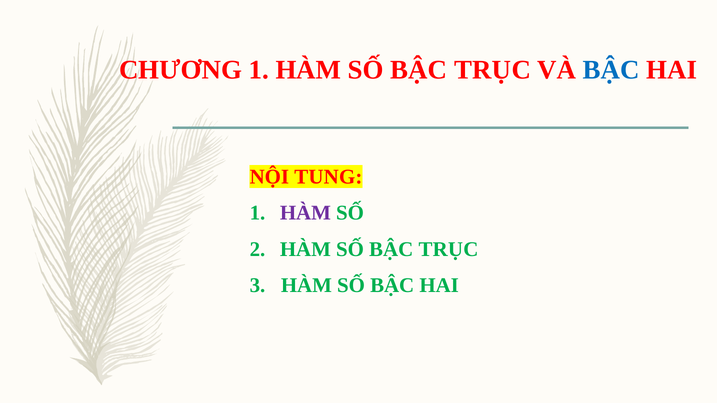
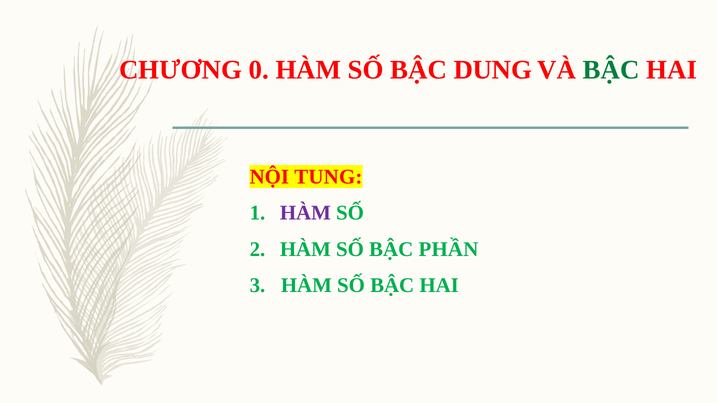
CHƯƠNG 1: 1 -> 0
TRỤC at (493, 70): TRỤC -> DUNG
BẬC at (611, 70) colour: blue -> green
TRỤC at (448, 249): TRỤC -> PHẦN
